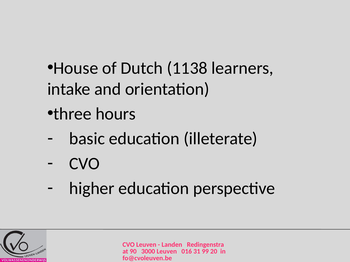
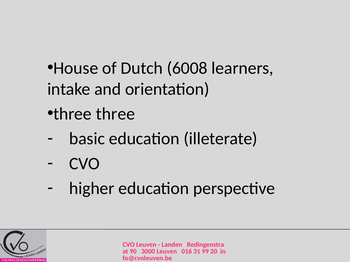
1138: 1138 -> 6008
three hours: hours -> three
